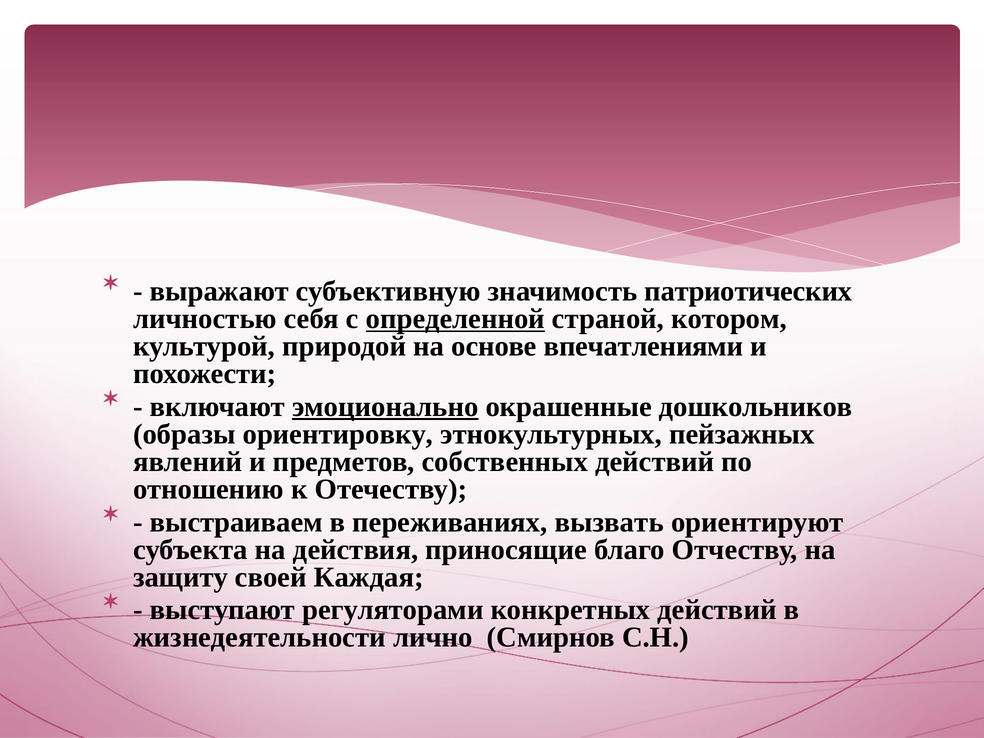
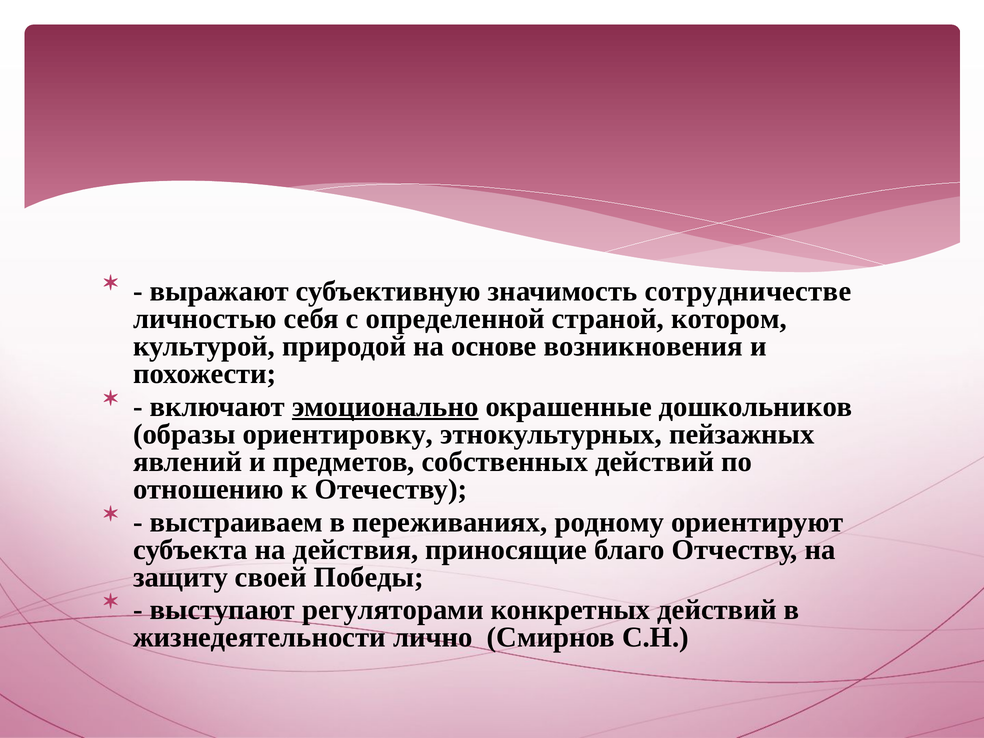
патриотических: патриотических -> сотрудничестве
определенной underline: present -> none
впечатлениями: впечатлениями -> возникновения
вызвать: вызвать -> родному
Каждая: Каждая -> Победы
